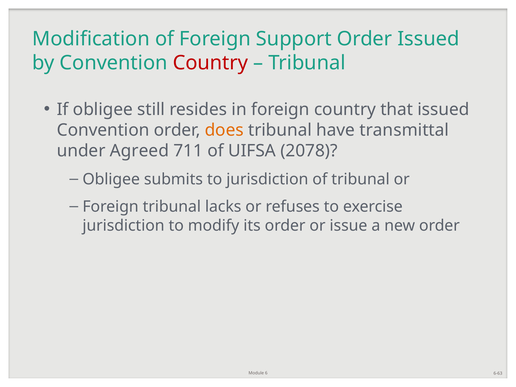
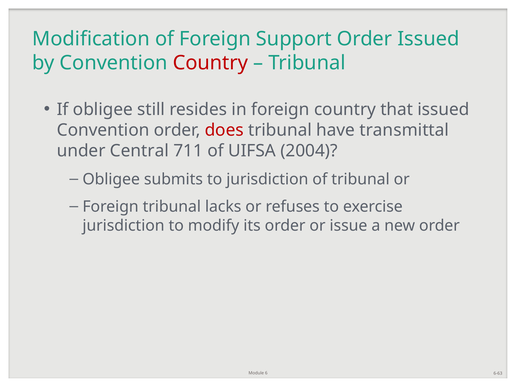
does colour: orange -> red
Agreed: Agreed -> Central
2078: 2078 -> 2004
